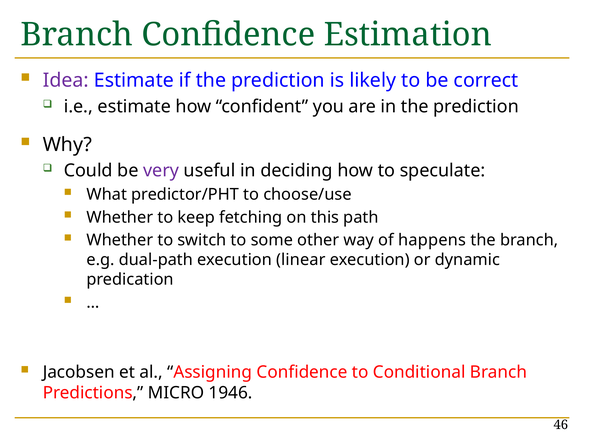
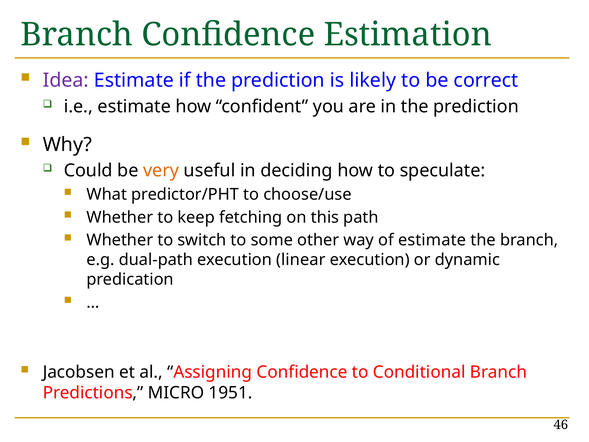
very colour: purple -> orange
of happens: happens -> estimate
1946: 1946 -> 1951
